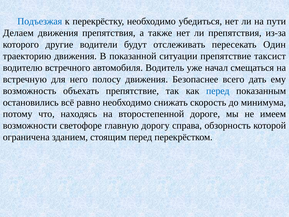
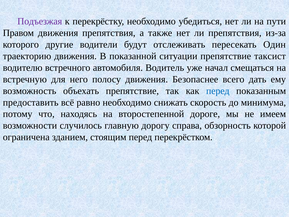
Подъезжая colour: blue -> purple
Делаем: Делаем -> Правом
остановились: остановились -> предоставить
светофоре: светофоре -> случилось
